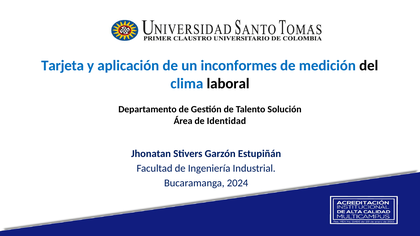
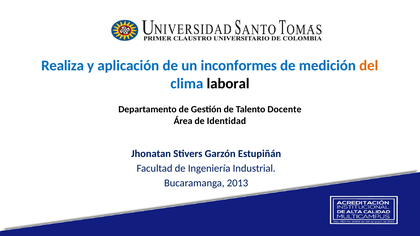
Tarjeta: Tarjeta -> Realiza
del colour: black -> orange
Solución: Solución -> Docente
2024: 2024 -> 2013
